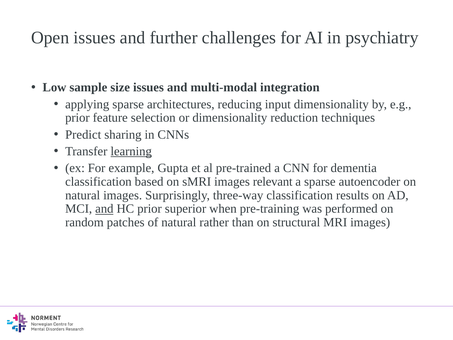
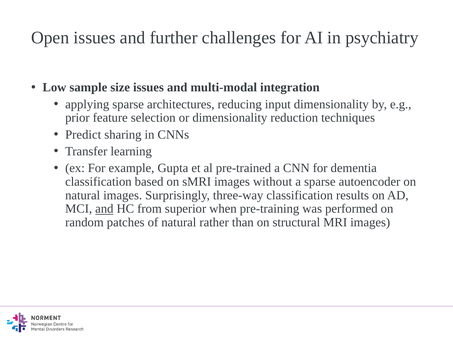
learning underline: present -> none
relevant: relevant -> without
HC prior: prior -> from
